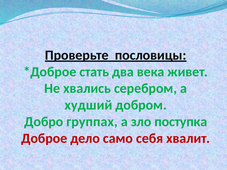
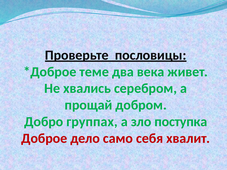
стать: стать -> теме
худший: худший -> прощай
